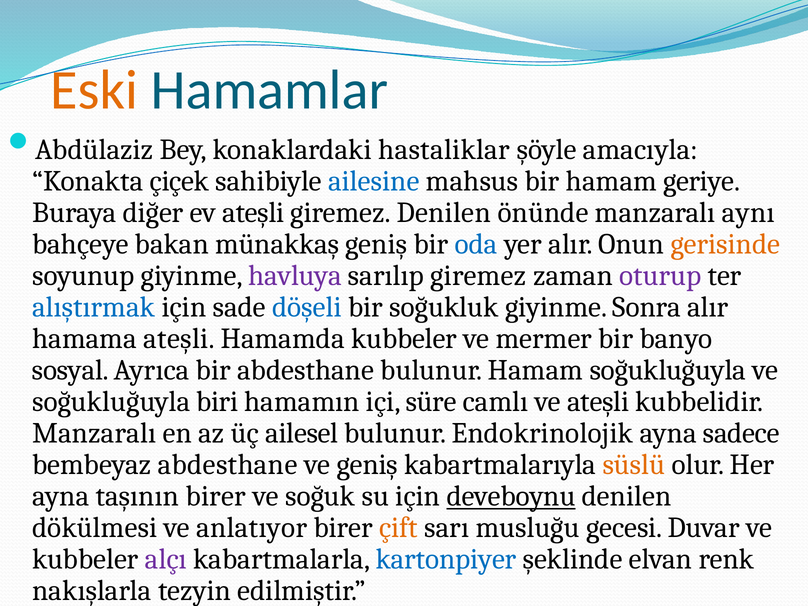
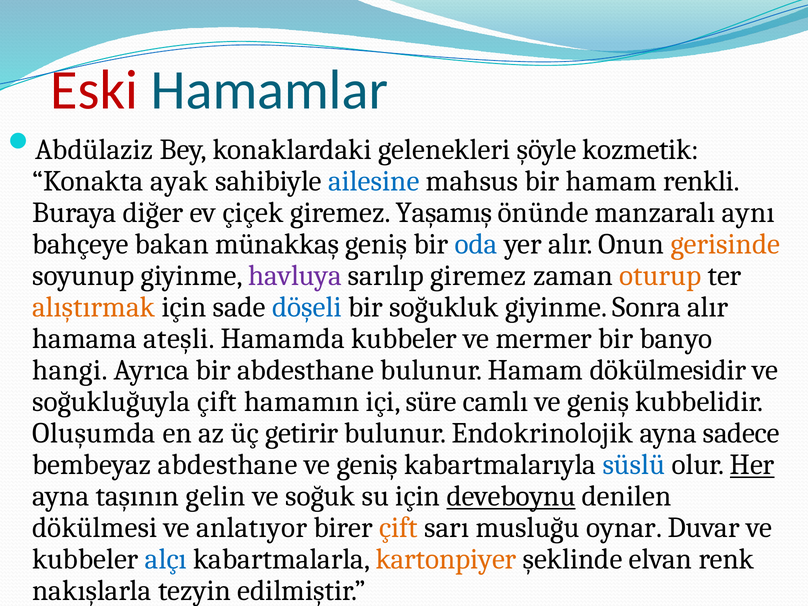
Eski colour: orange -> red
hastaliklar: hastaliklar -> gelenekleri
amacıyla: amacıyla -> kozmetik
çiçek: çiçek -> ayak
geriye: geriye -> renkli
ev ateşli: ateşli -> çiçek
giremez Denilen: Denilen -> Yaşamış
oturup colour: purple -> orange
alıştırmak colour: blue -> orange
sosyal: sosyal -> hangi
Hamam soğukluğuyla: soğukluğuyla -> dökülmesidir
soğukluğuyla biri: biri -> çift
camlı ve ateşli: ateşli -> geniş
Manzaralı at (94, 433): Manzaralı -> Oluşumda
ailesel: ailesel -> getirir
süslü colour: orange -> blue
Her underline: none -> present
taşının birer: birer -> gelin
gecesi: gecesi -> oynar
alçı colour: purple -> blue
kartonpiyer colour: blue -> orange
